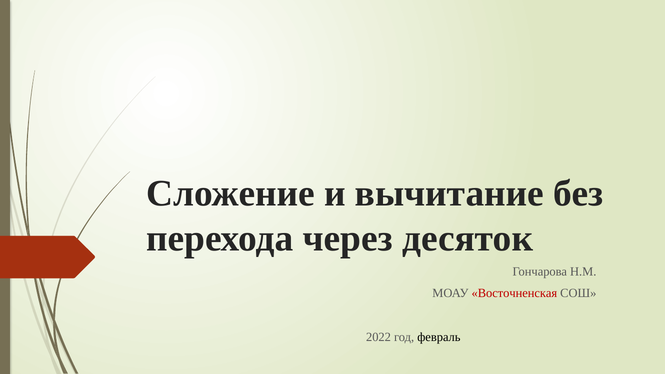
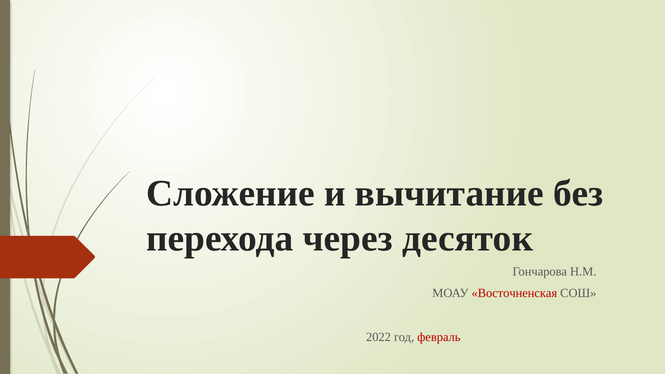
февраль colour: black -> red
